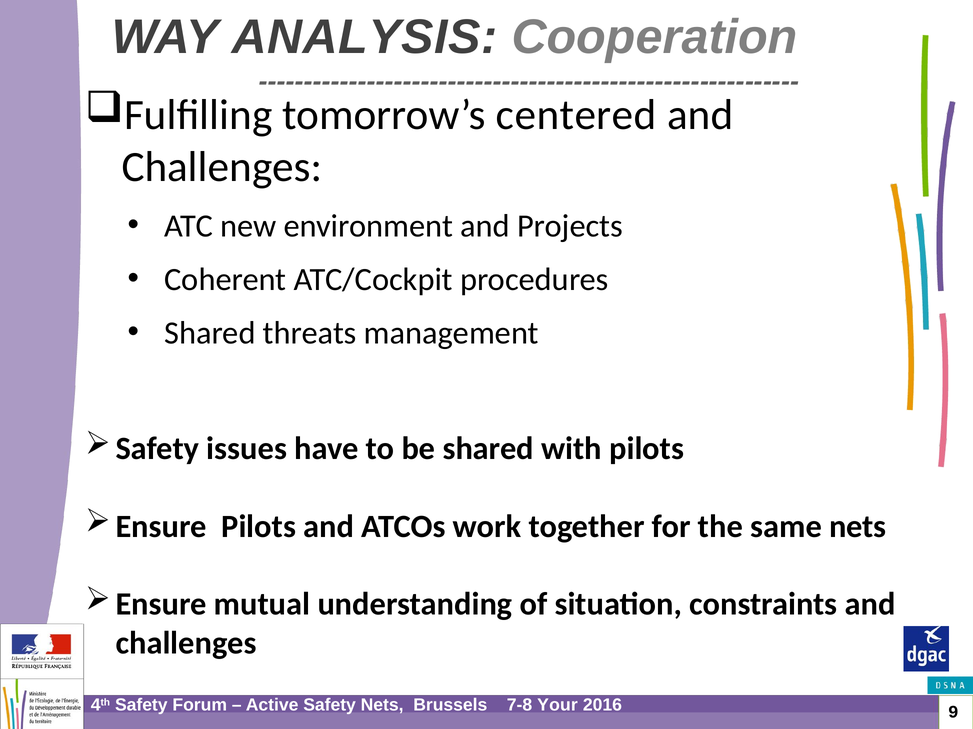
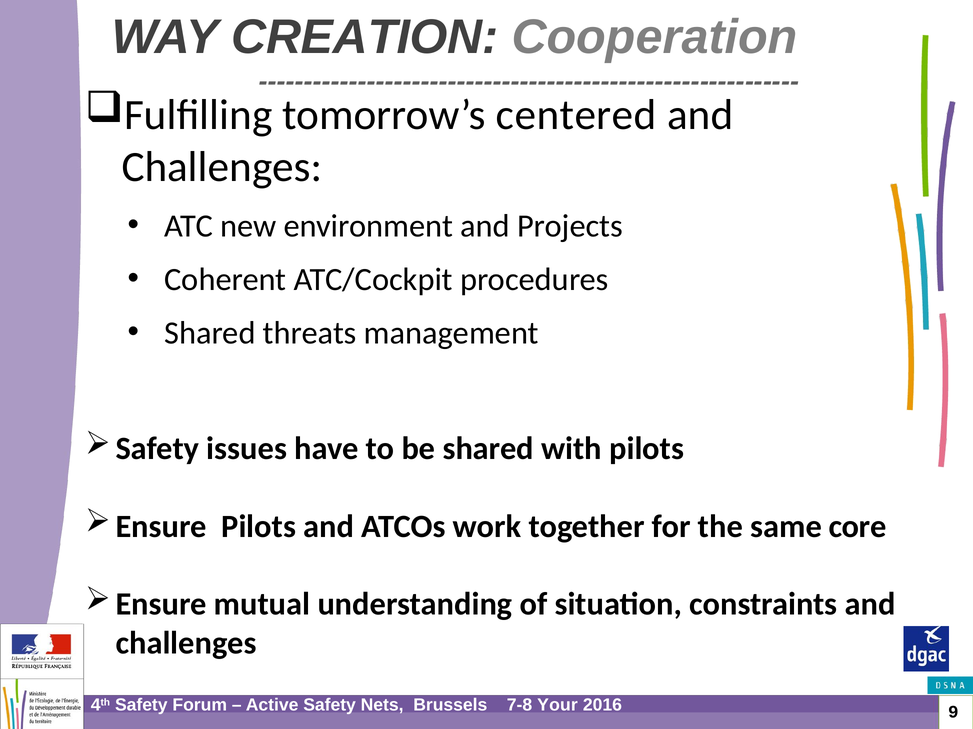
ANALYSIS: ANALYSIS -> CREATION
same nets: nets -> core
